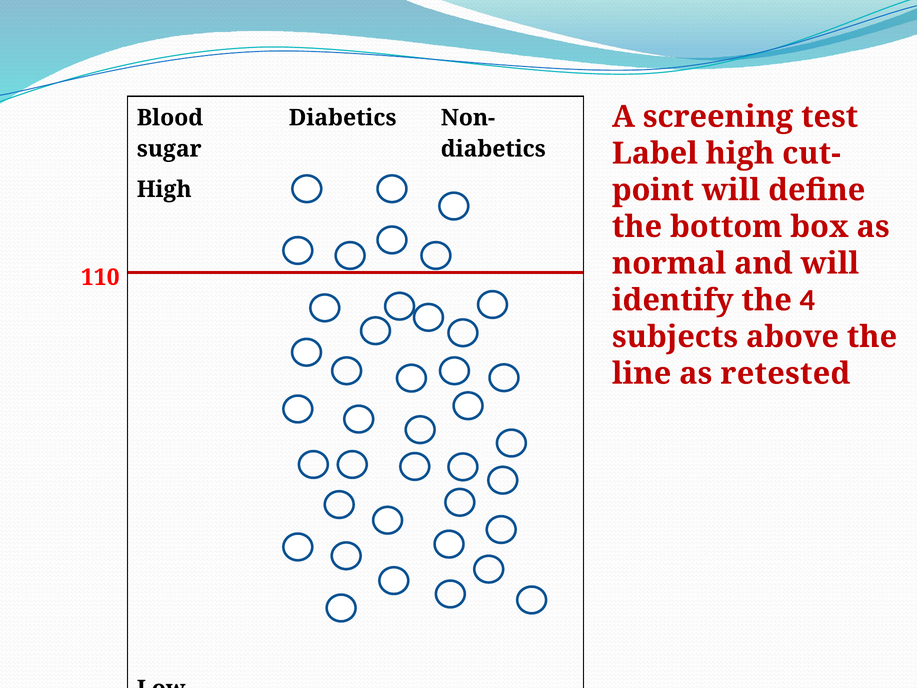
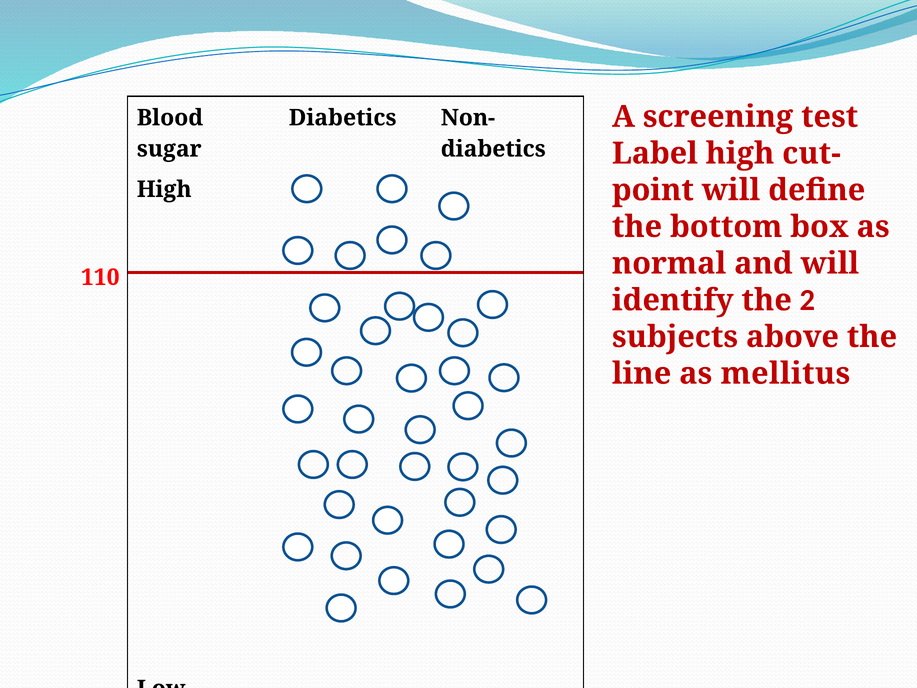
4: 4 -> 2
retested: retested -> mellitus
